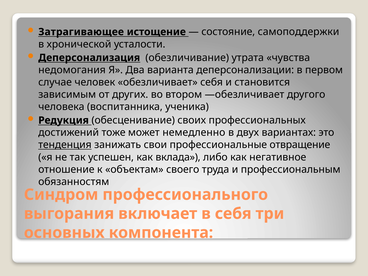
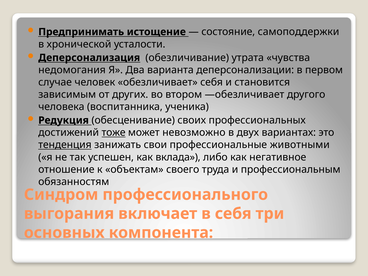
Затрагивающее: Затрагивающее -> Предпринимать
тоже underline: none -> present
немедленно: немедленно -> невозможно
отвращение: отвращение -> животными
